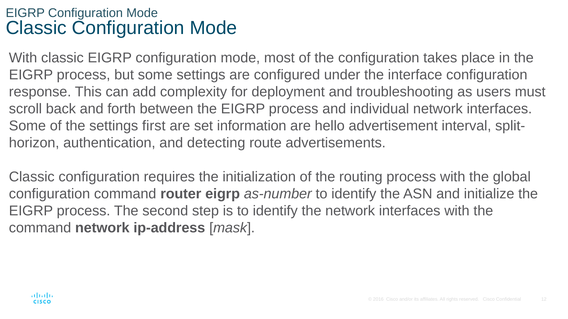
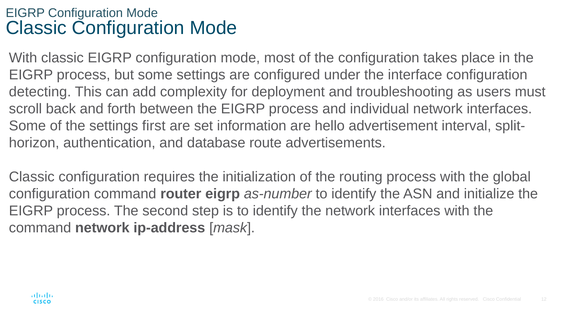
response: response -> detecting
detecting: detecting -> database
